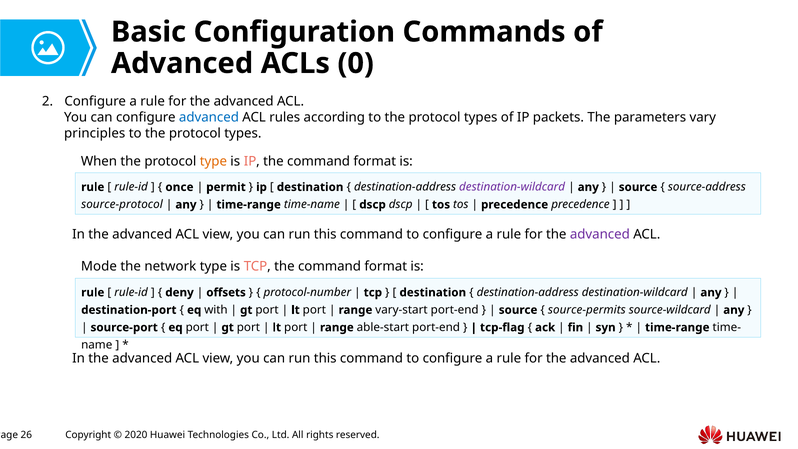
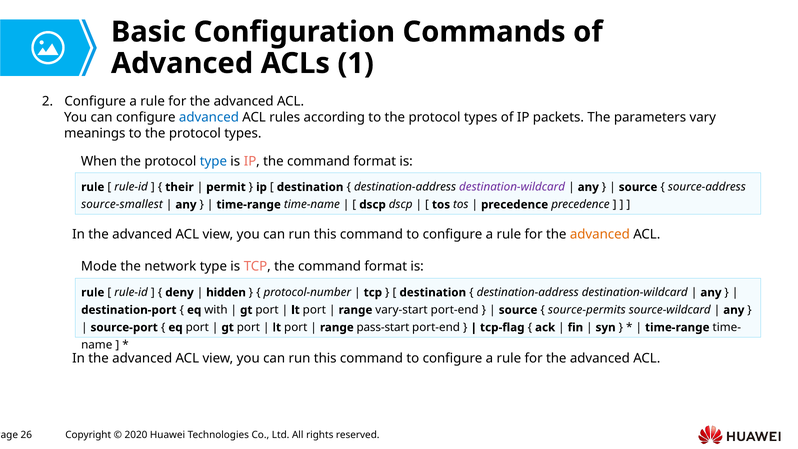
0: 0 -> 1
principles: principles -> meanings
type at (213, 161) colour: orange -> blue
once: once -> their
source-protocol: source-protocol -> source-smallest
advanced at (600, 234) colour: purple -> orange
offsets: offsets -> hidden
able-start: able-start -> pass-start
